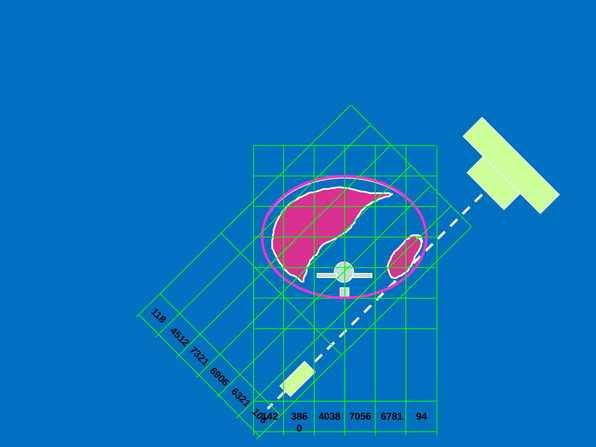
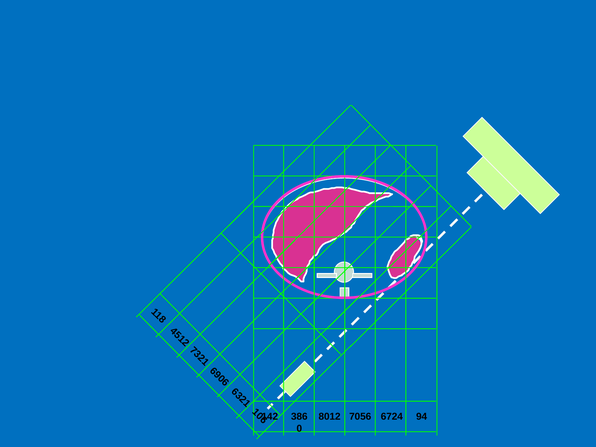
4038: 4038 -> 8012
6781: 6781 -> 6724
